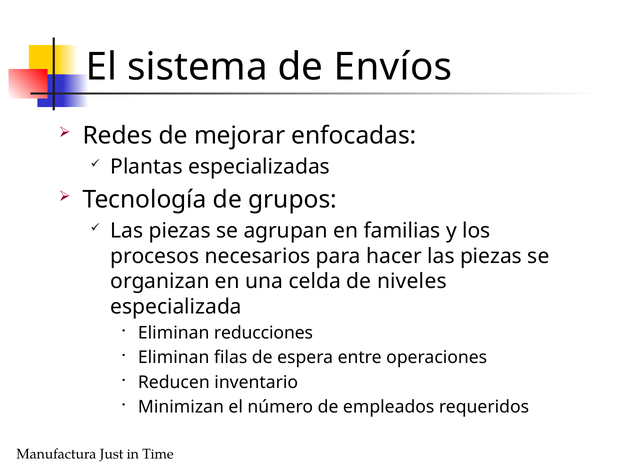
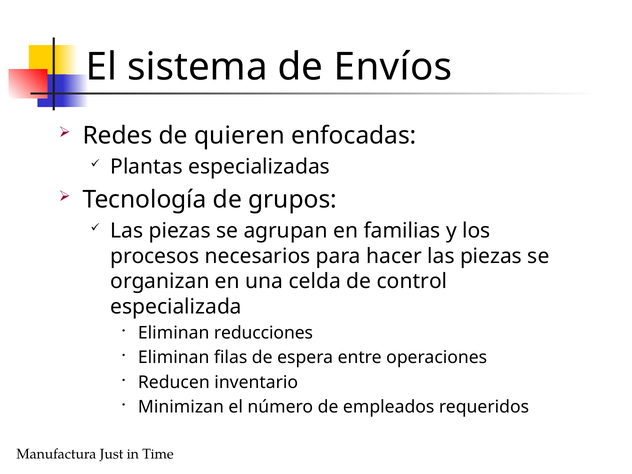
mejorar: mejorar -> quieren
niveles: niveles -> control
